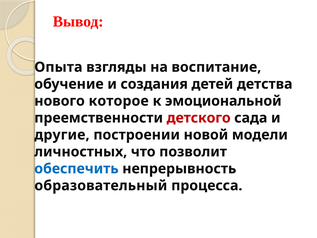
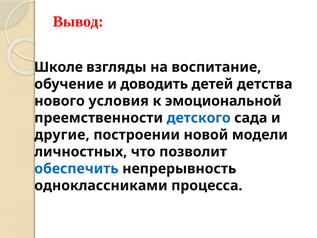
Опыта: Опыта -> Школе
создания: создания -> доводить
которое: которое -> условия
детского colour: red -> blue
образовательный: образовательный -> одноклассниками
